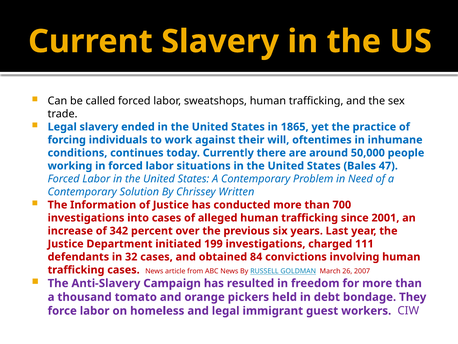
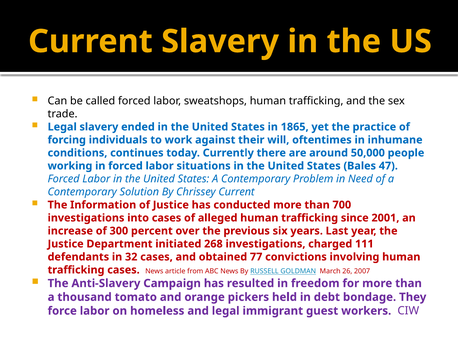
Chrissey Written: Written -> Current
342: 342 -> 300
199: 199 -> 268
84: 84 -> 77
